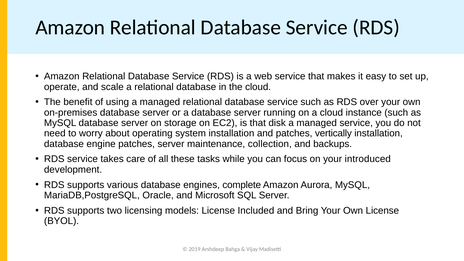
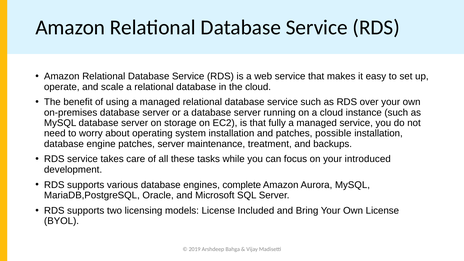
disk: disk -> fully
vertically: vertically -> possible
collection: collection -> treatment
